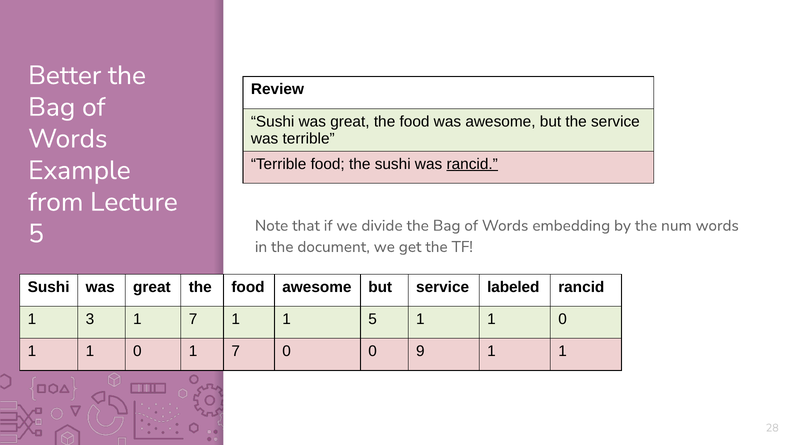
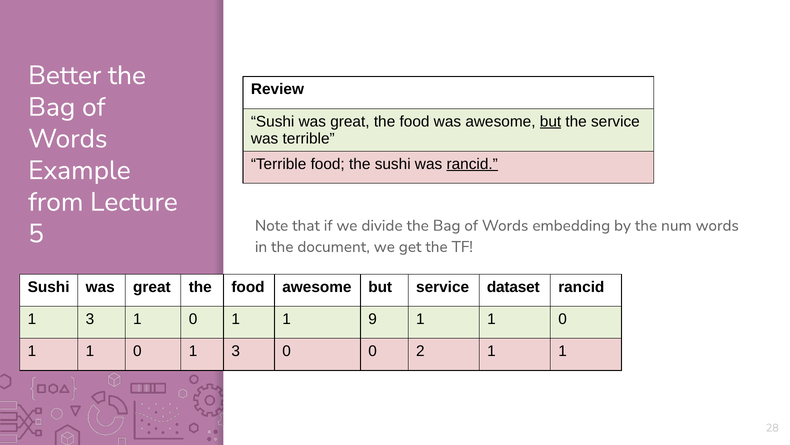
but at (551, 121) underline: none -> present
labeled: labeled -> dataset
3 1 7: 7 -> 0
1 5: 5 -> 9
0 1 7: 7 -> 3
9: 9 -> 2
